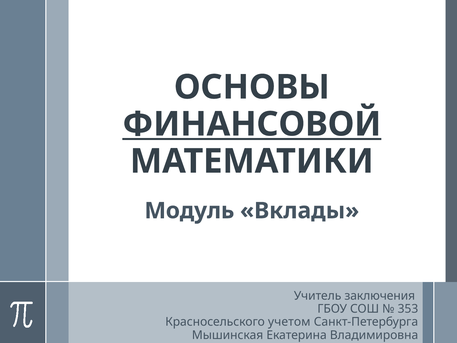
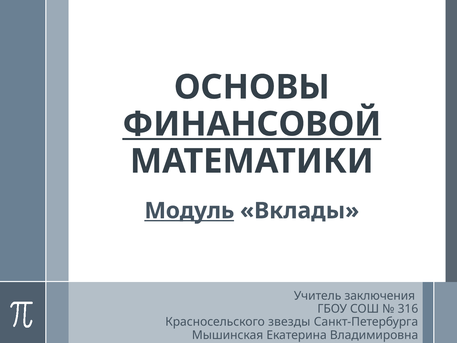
Модуль underline: none -> present
353: 353 -> 316
учетом: учетом -> звезды
